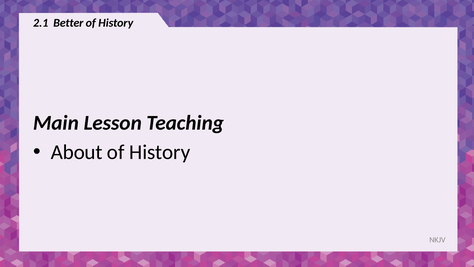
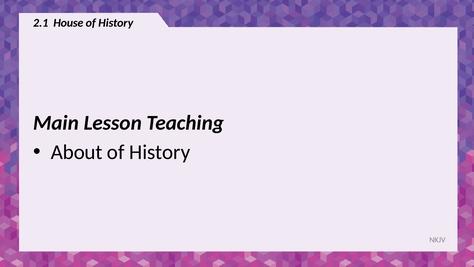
Better: Better -> House
